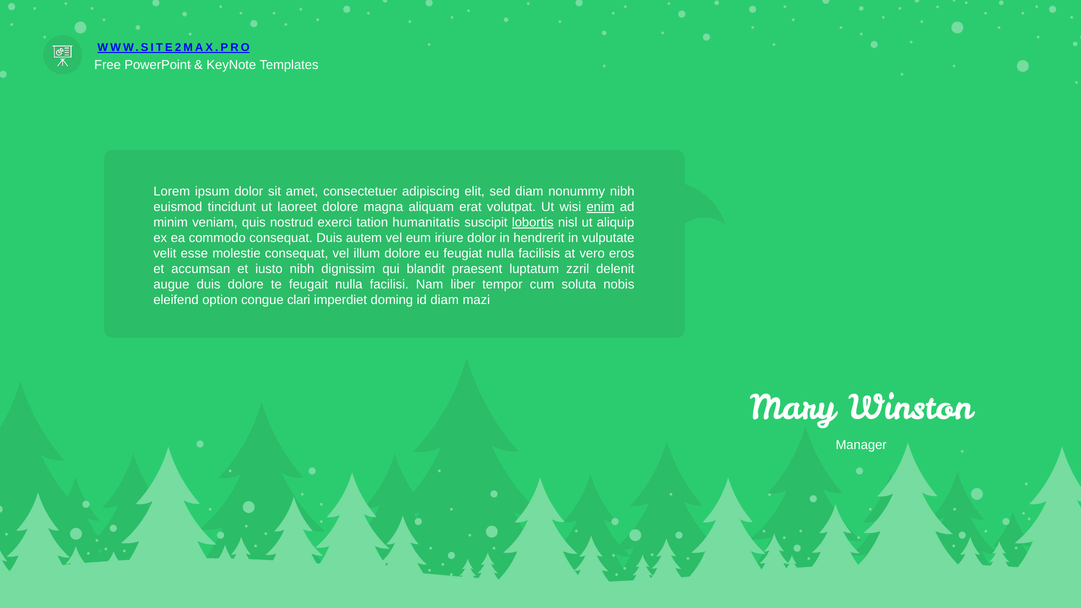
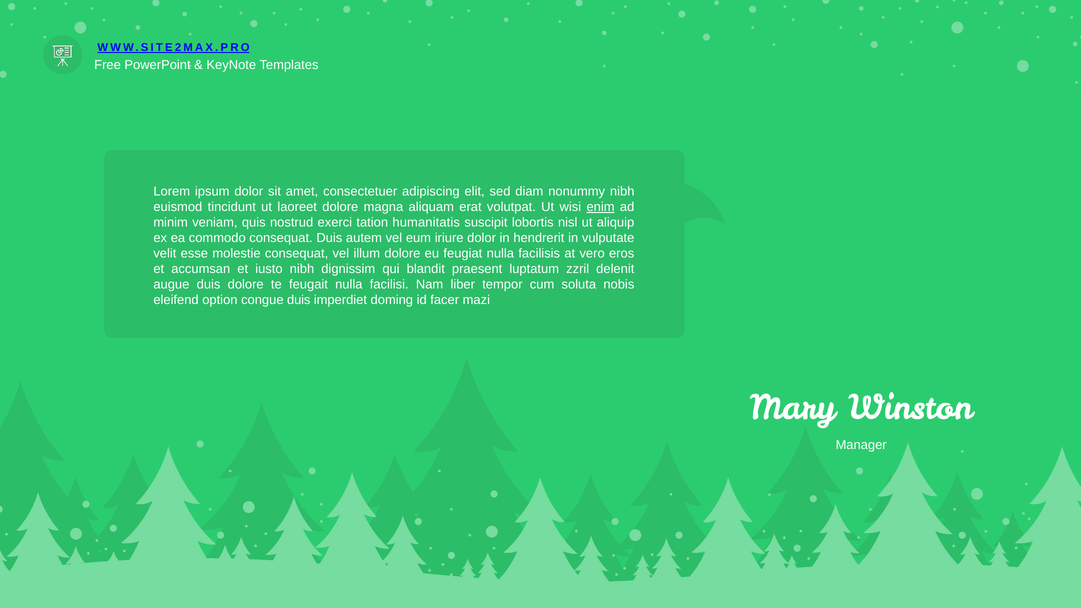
lobortis underline: present -> none
congue clari: clari -> duis
id diam: diam -> facer
